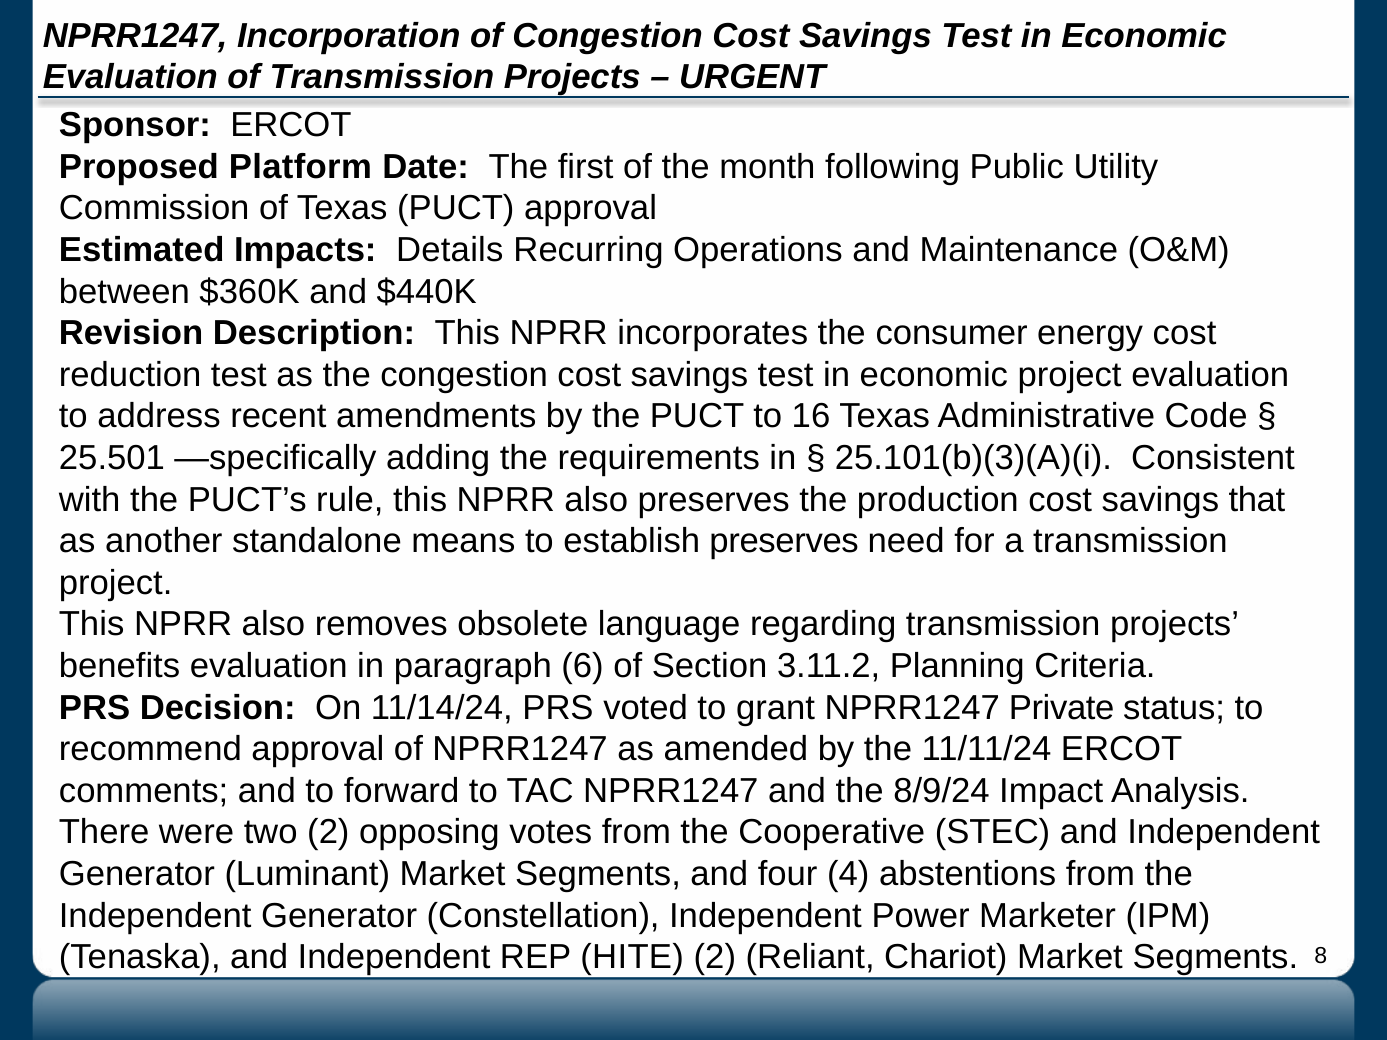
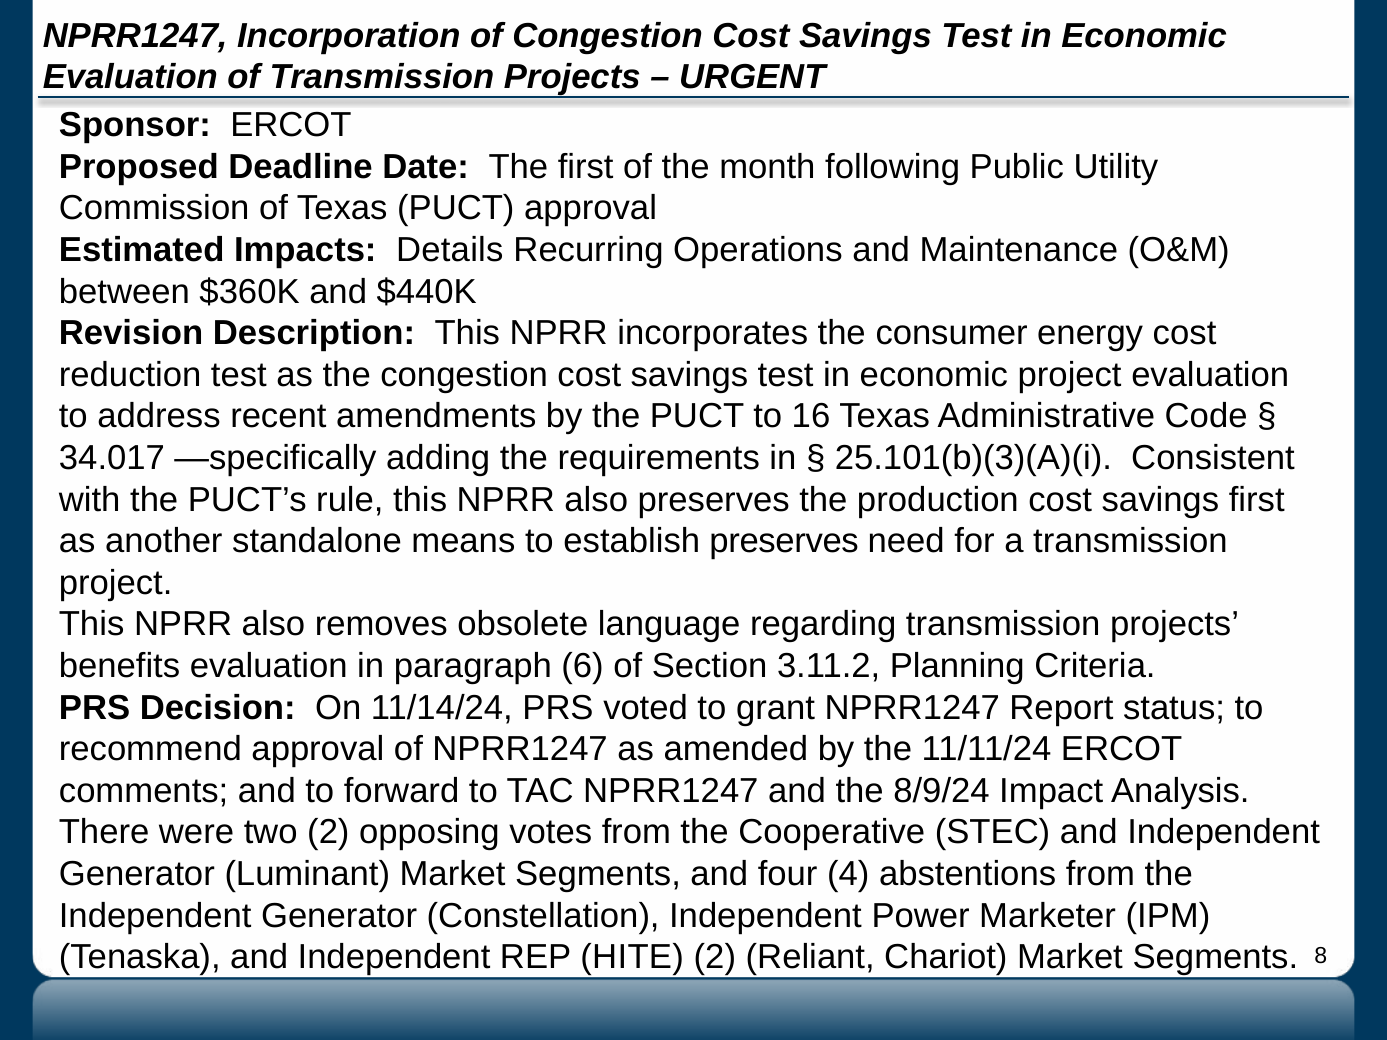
Platform: Platform -> Deadline
25.501: 25.501 -> 34.017
savings that: that -> first
Private: Private -> Report
